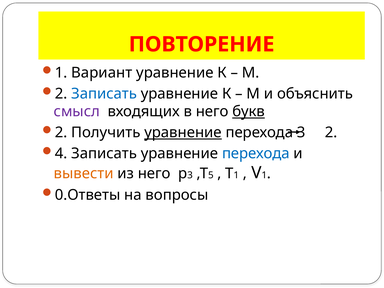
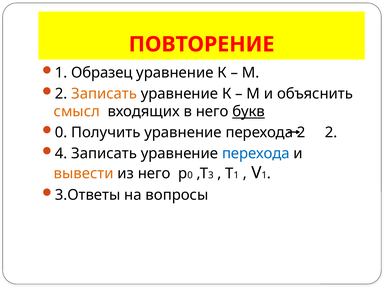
Вариант: Вариант -> Образец
Записать at (104, 94) colour: blue -> orange
смысл colour: purple -> orange
2 at (61, 133): 2 -> 0
уравнение at (183, 133) underline: present -> none
перехода 3: 3 -> 2
3 at (190, 175): 3 -> 0
5: 5 -> 3
0.Ответы: 0.Ответы -> 3.Ответы
